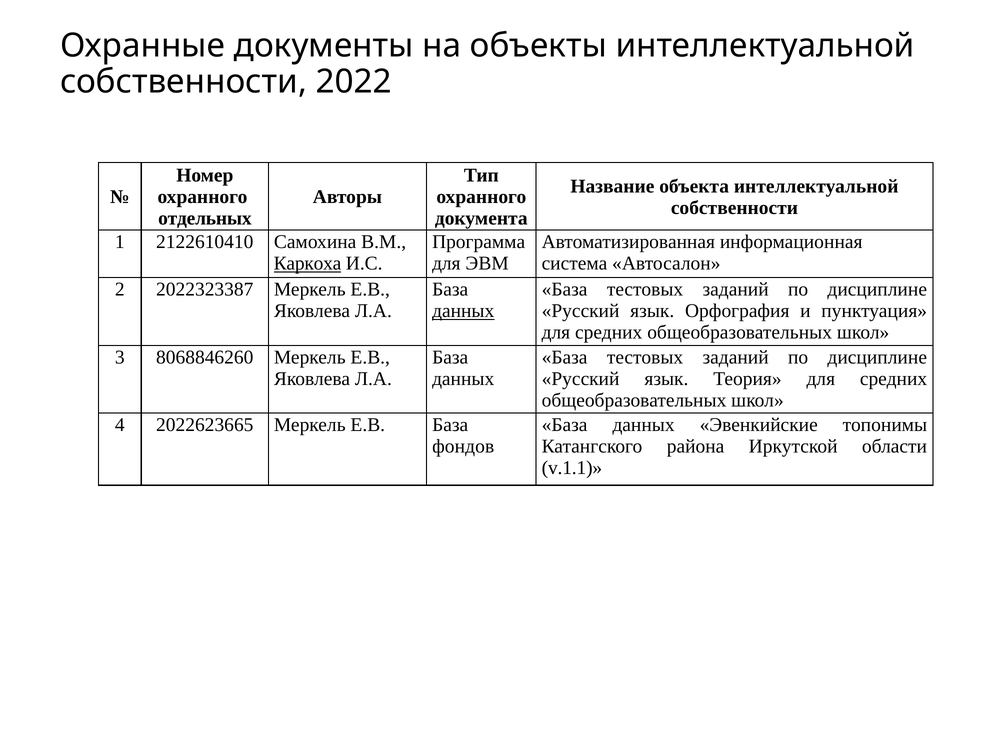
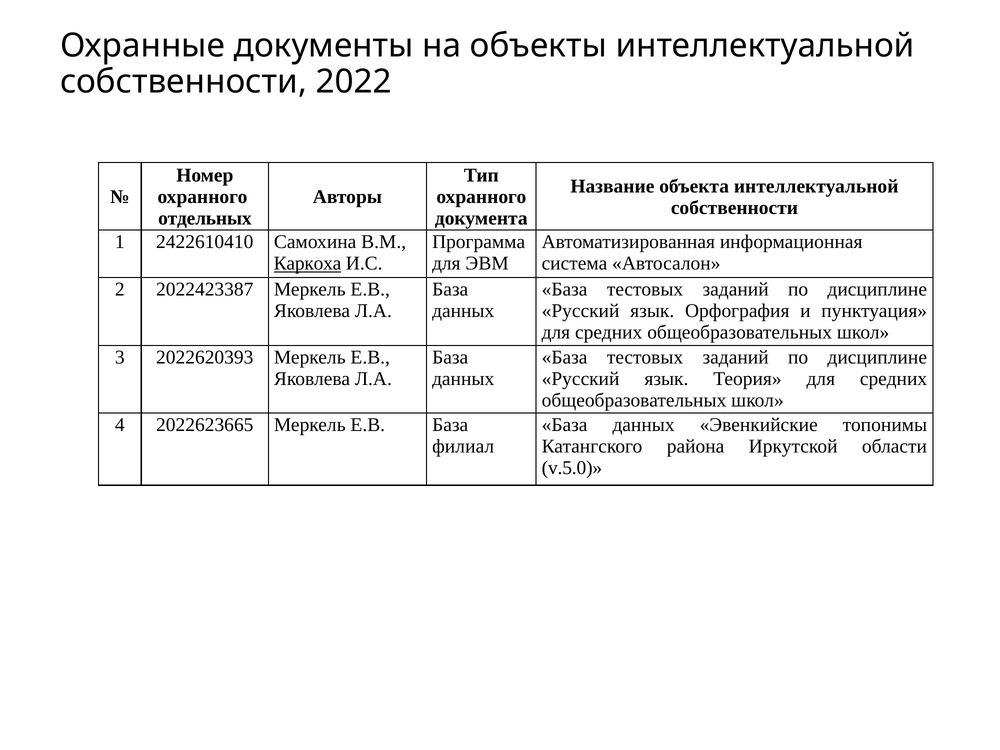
2122610410: 2122610410 -> 2422610410
2022323387: 2022323387 -> 2022423387
данных at (463, 311) underline: present -> none
8068846260: 8068846260 -> 2022620393
фондов: фондов -> филиал
v.1.1: v.1.1 -> v.5.0
